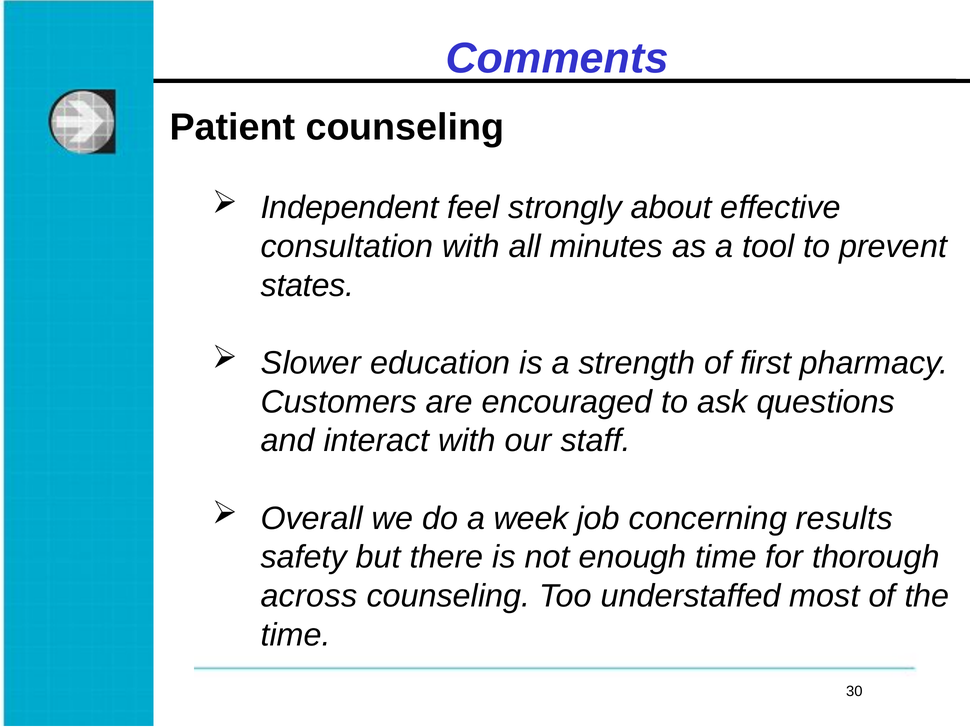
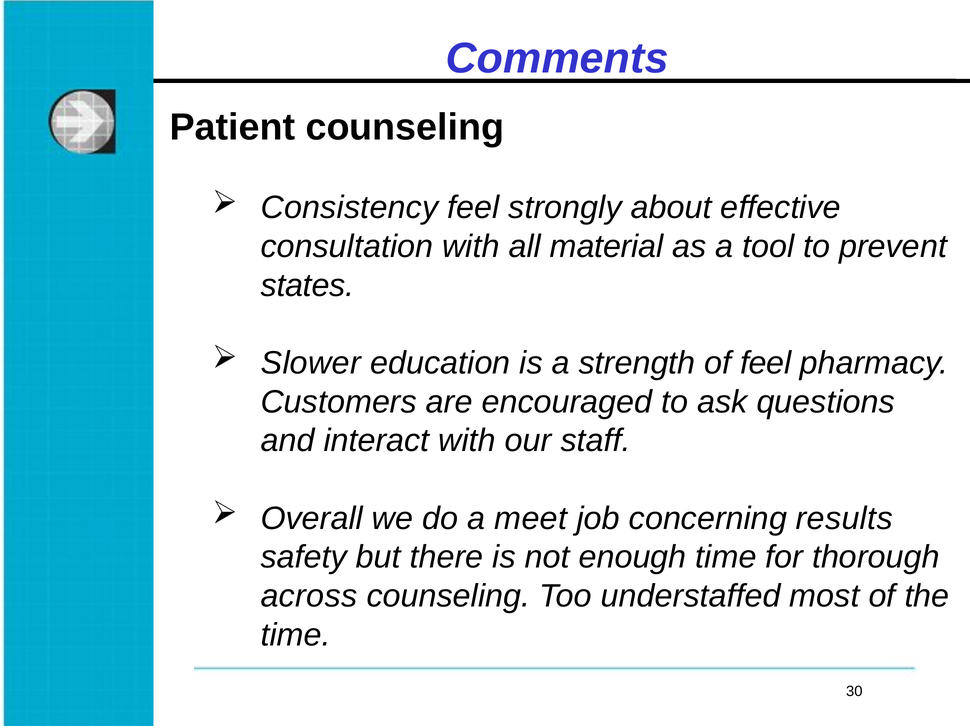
Independent: Independent -> Consistency
minutes: minutes -> material
of first: first -> feel
week: week -> meet
